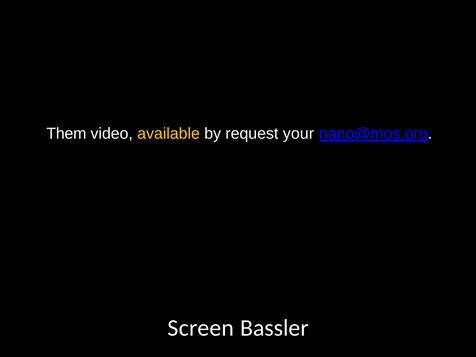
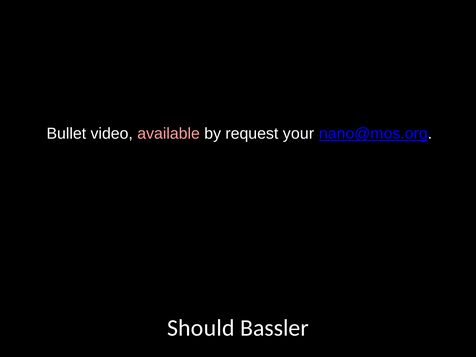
Them: Them -> Bullet
available colour: yellow -> pink
Screen: Screen -> Should
